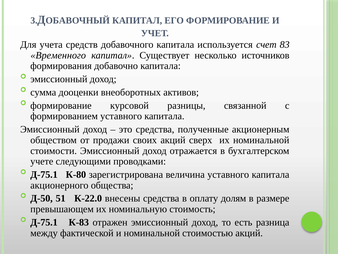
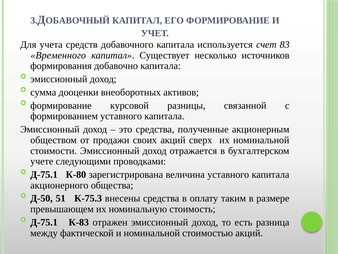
К-22.0: К-22.0 -> К-75.3
долям: долям -> таким
